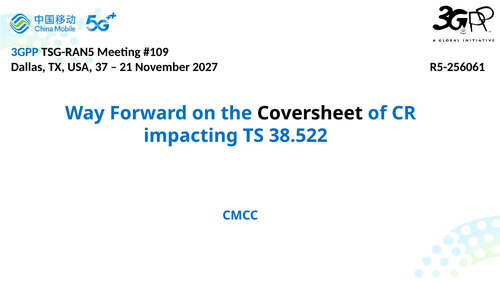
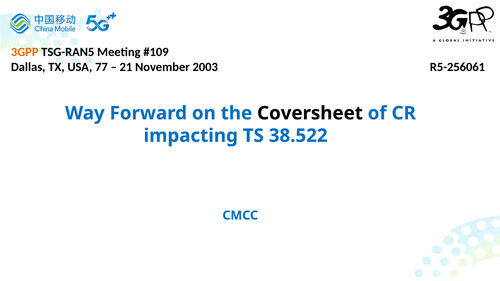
3GPP colour: blue -> orange
37: 37 -> 77
2027: 2027 -> 2003
